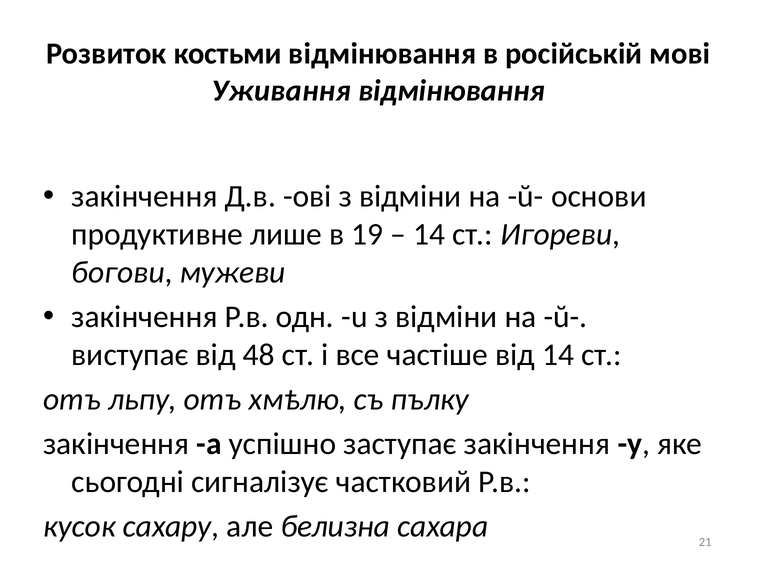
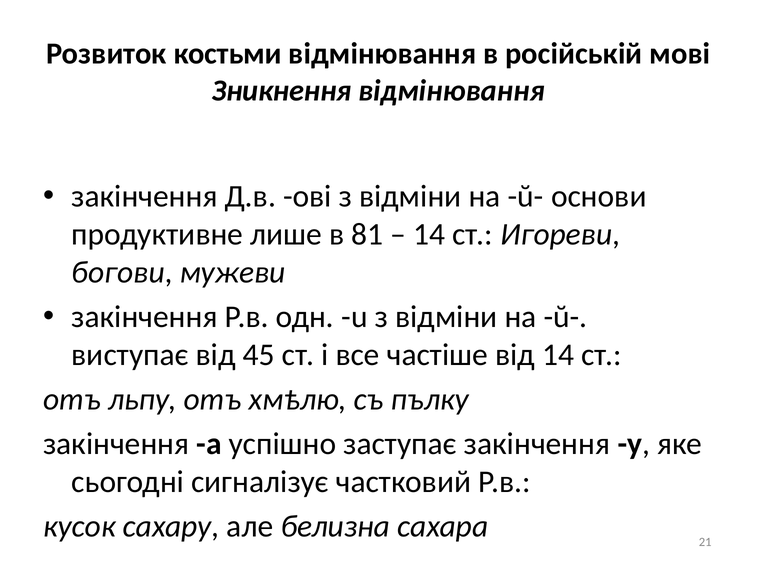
Уживання: Уживання -> Зникнення
19: 19 -> 81
48: 48 -> 45
